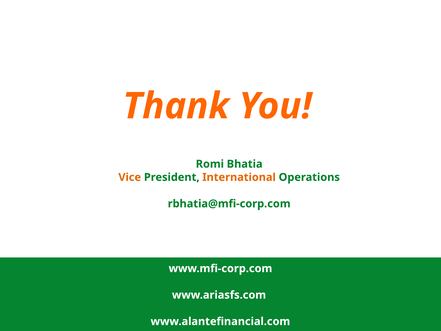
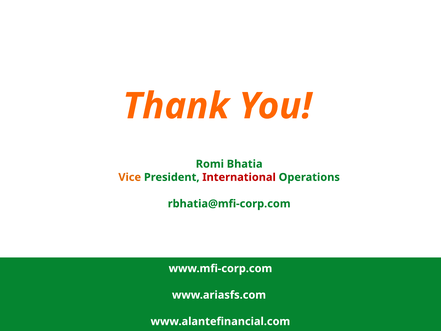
International colour: orange -> red
